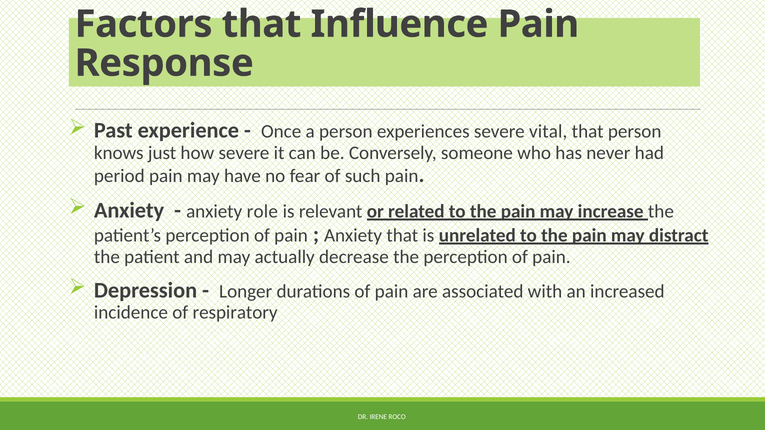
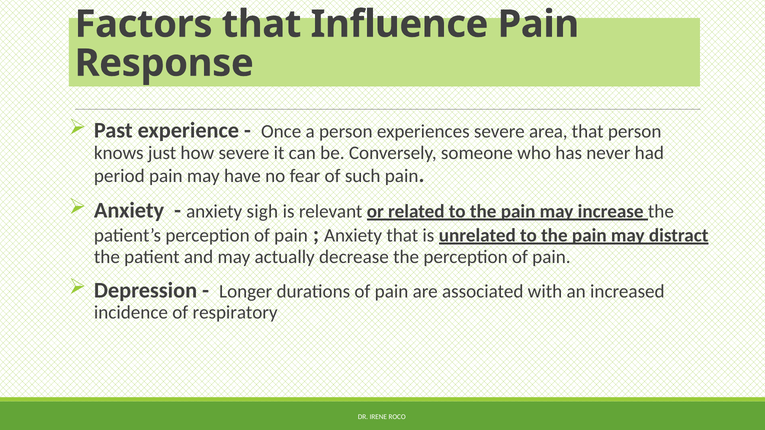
vital: vital -> area
role: role -> sigh
